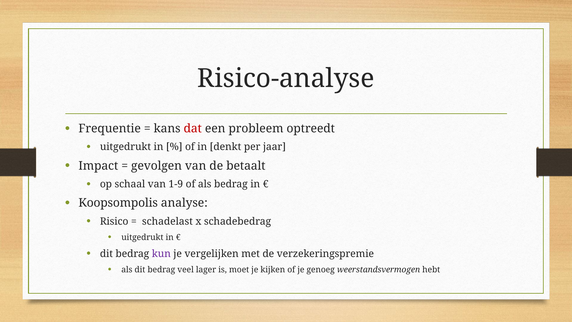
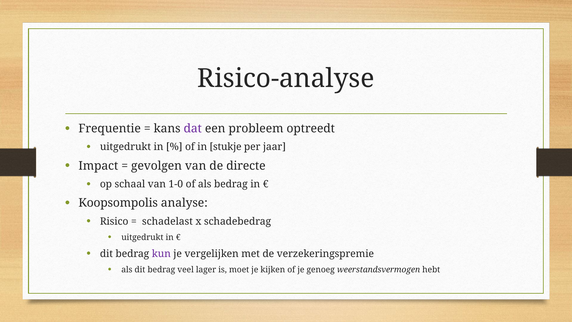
dat colour: red -> purple
denkt: denkt -> stukje
betaalt: betaalt -> directe
1-9: 1-9 -> 1-0
